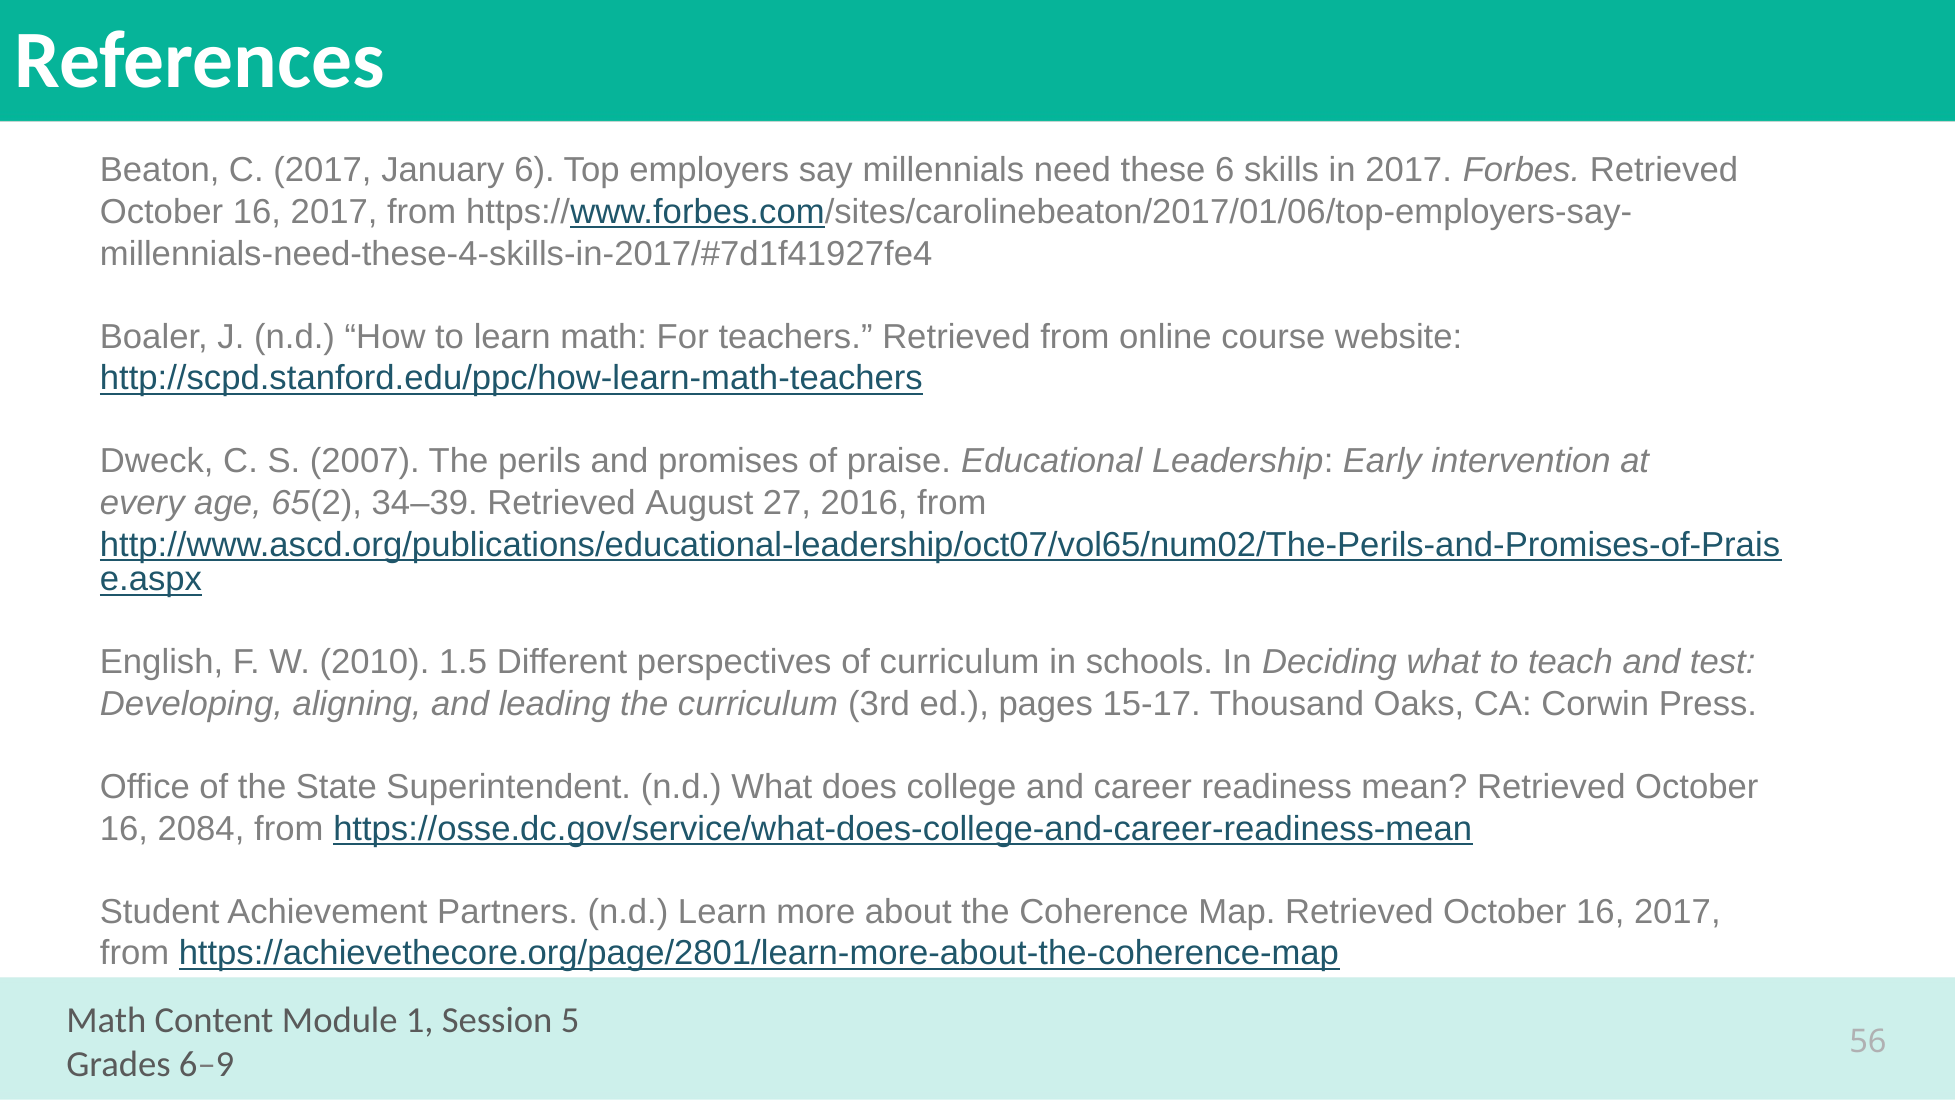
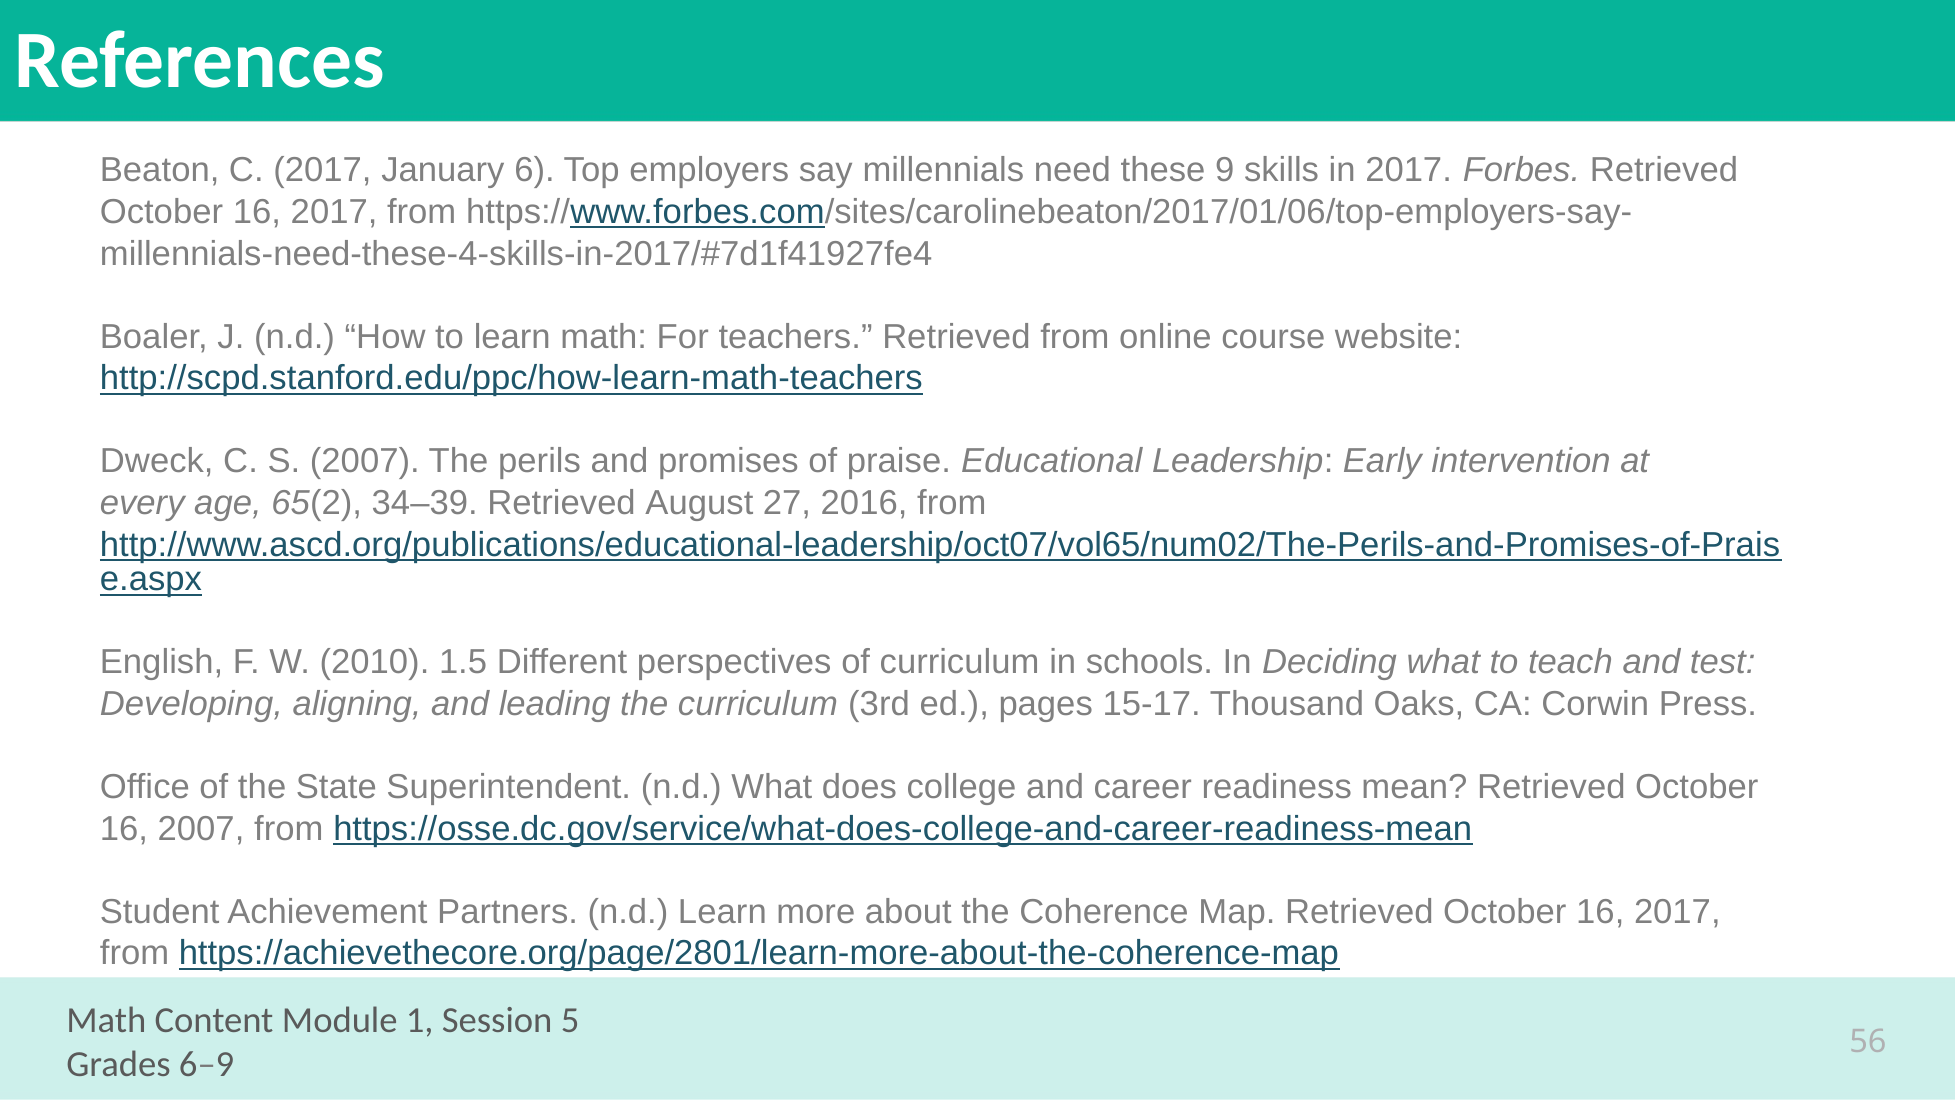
these 6: 6 -> 9
16 2084: 2084 -> 2007
